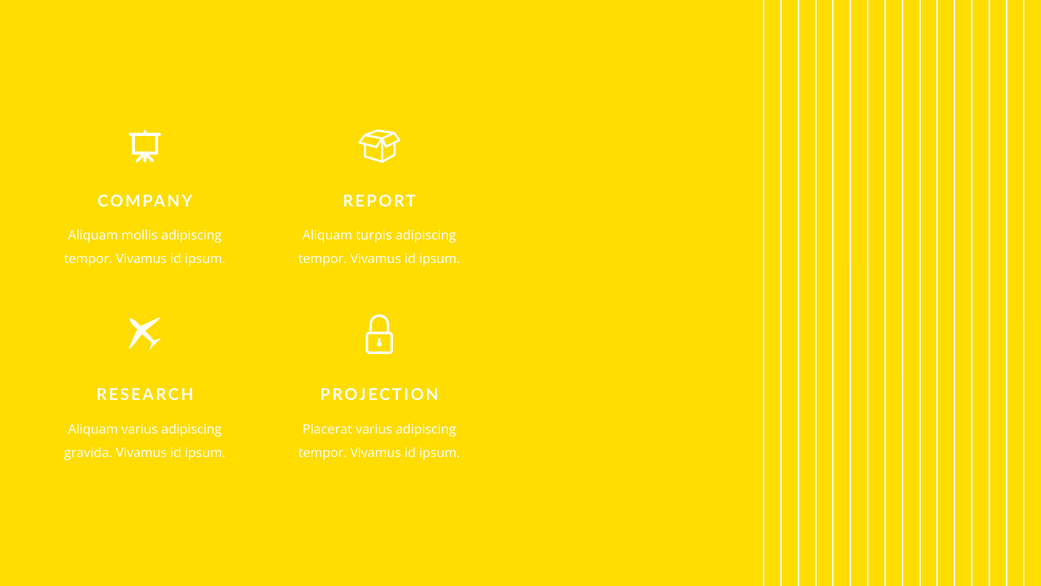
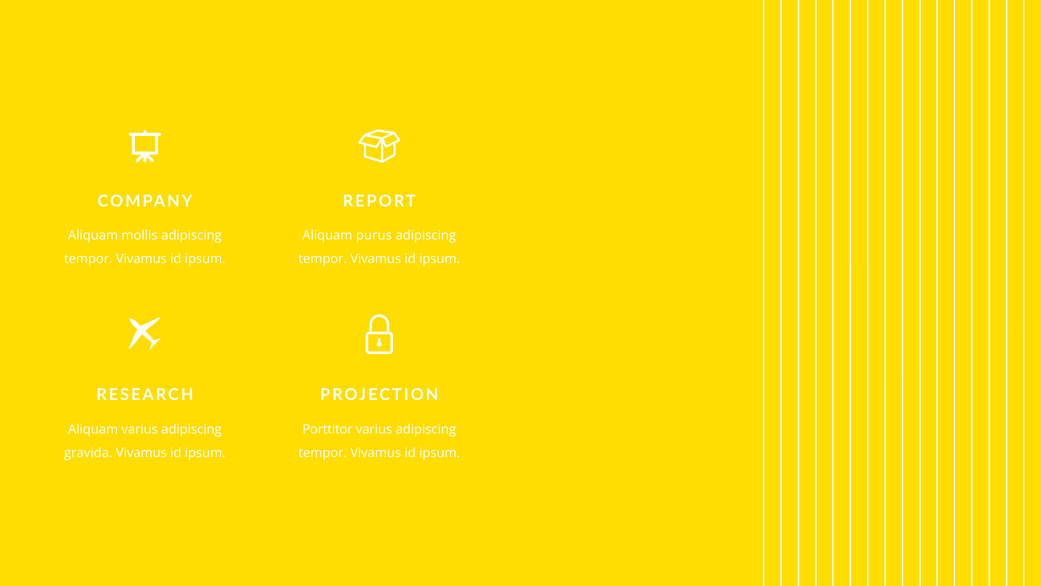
turpis: turpis -> purus
Placerat: Placerat -> Porttitor
